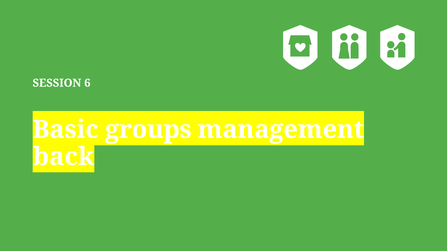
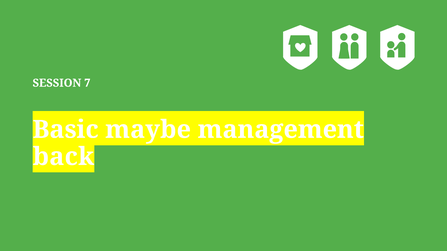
6: 6 -> 7
groups: groups -> maybe
